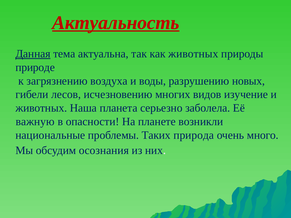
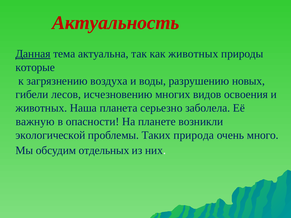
Актуальность underline: present -> none
природе: природе -> которые
изучение: изучение -> освоения
национальные: национальные -> экологической
осознания: осознания -> отдельных
